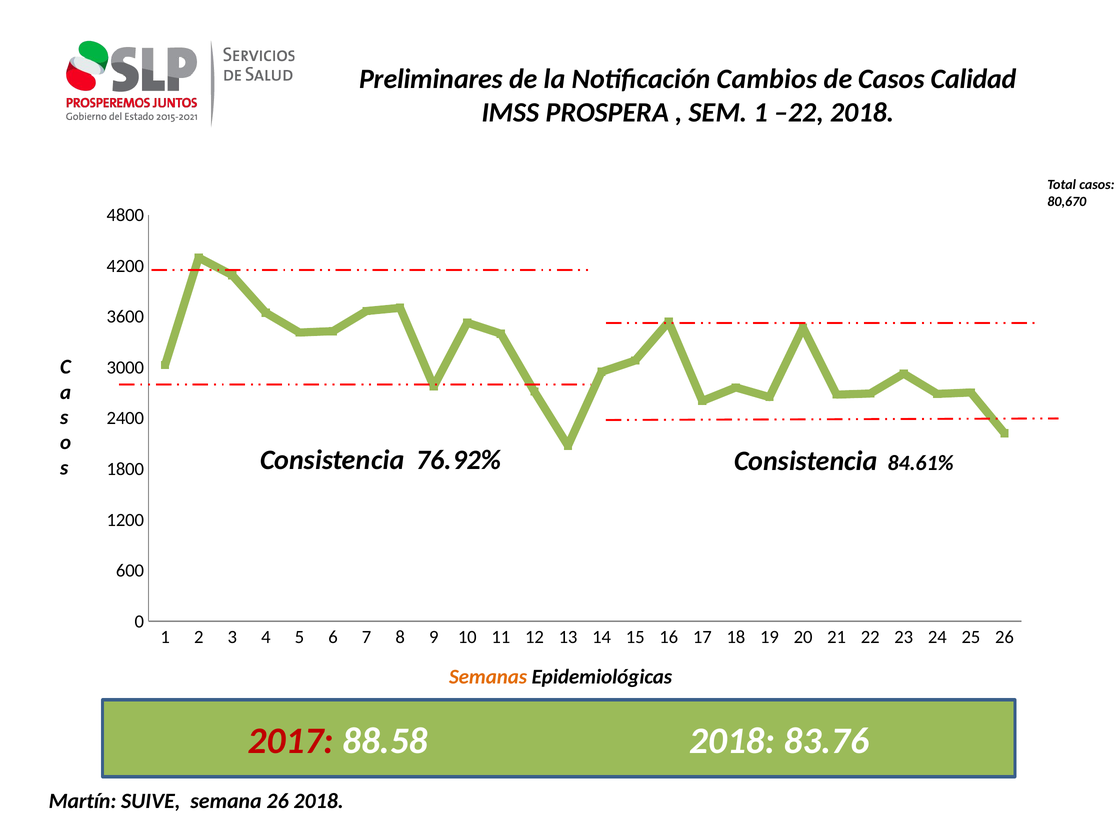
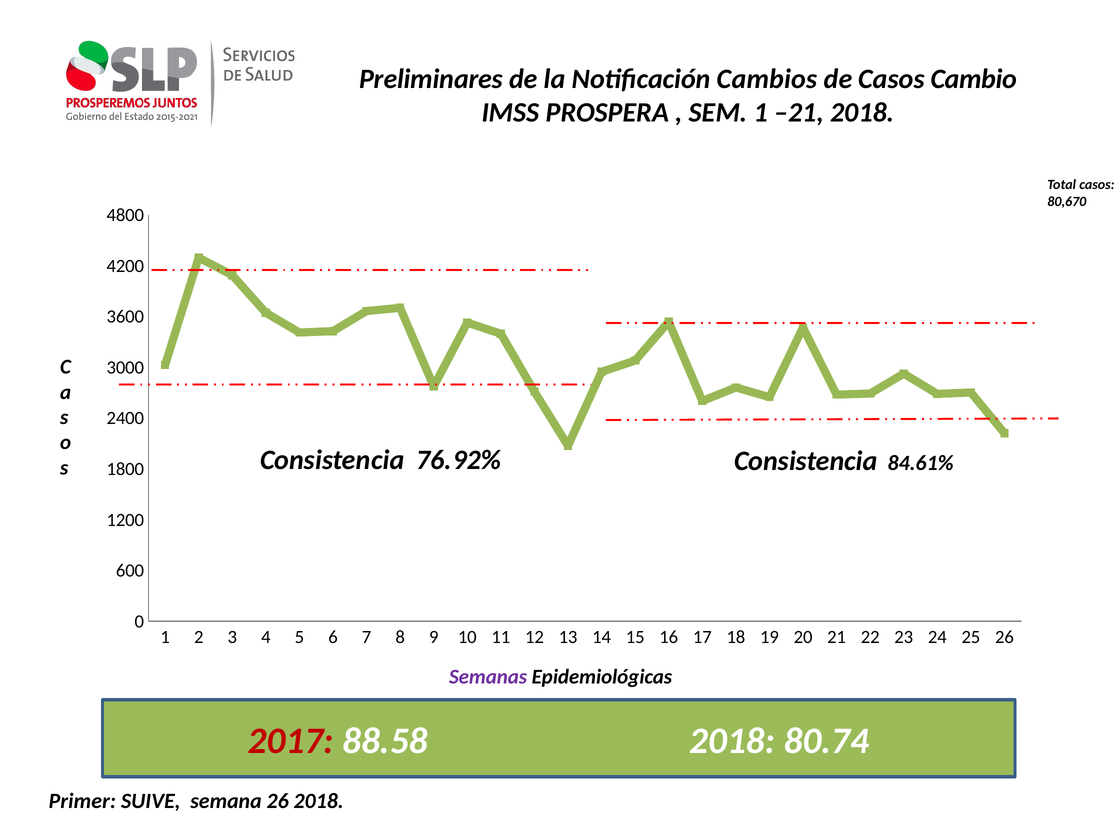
Calidad: Calidad -> Cambio
–22: –22 -> –21
Semanas colour: orange -> purple
83.76: 83.76 -> 80.74
Martín: Martín -> Primer
